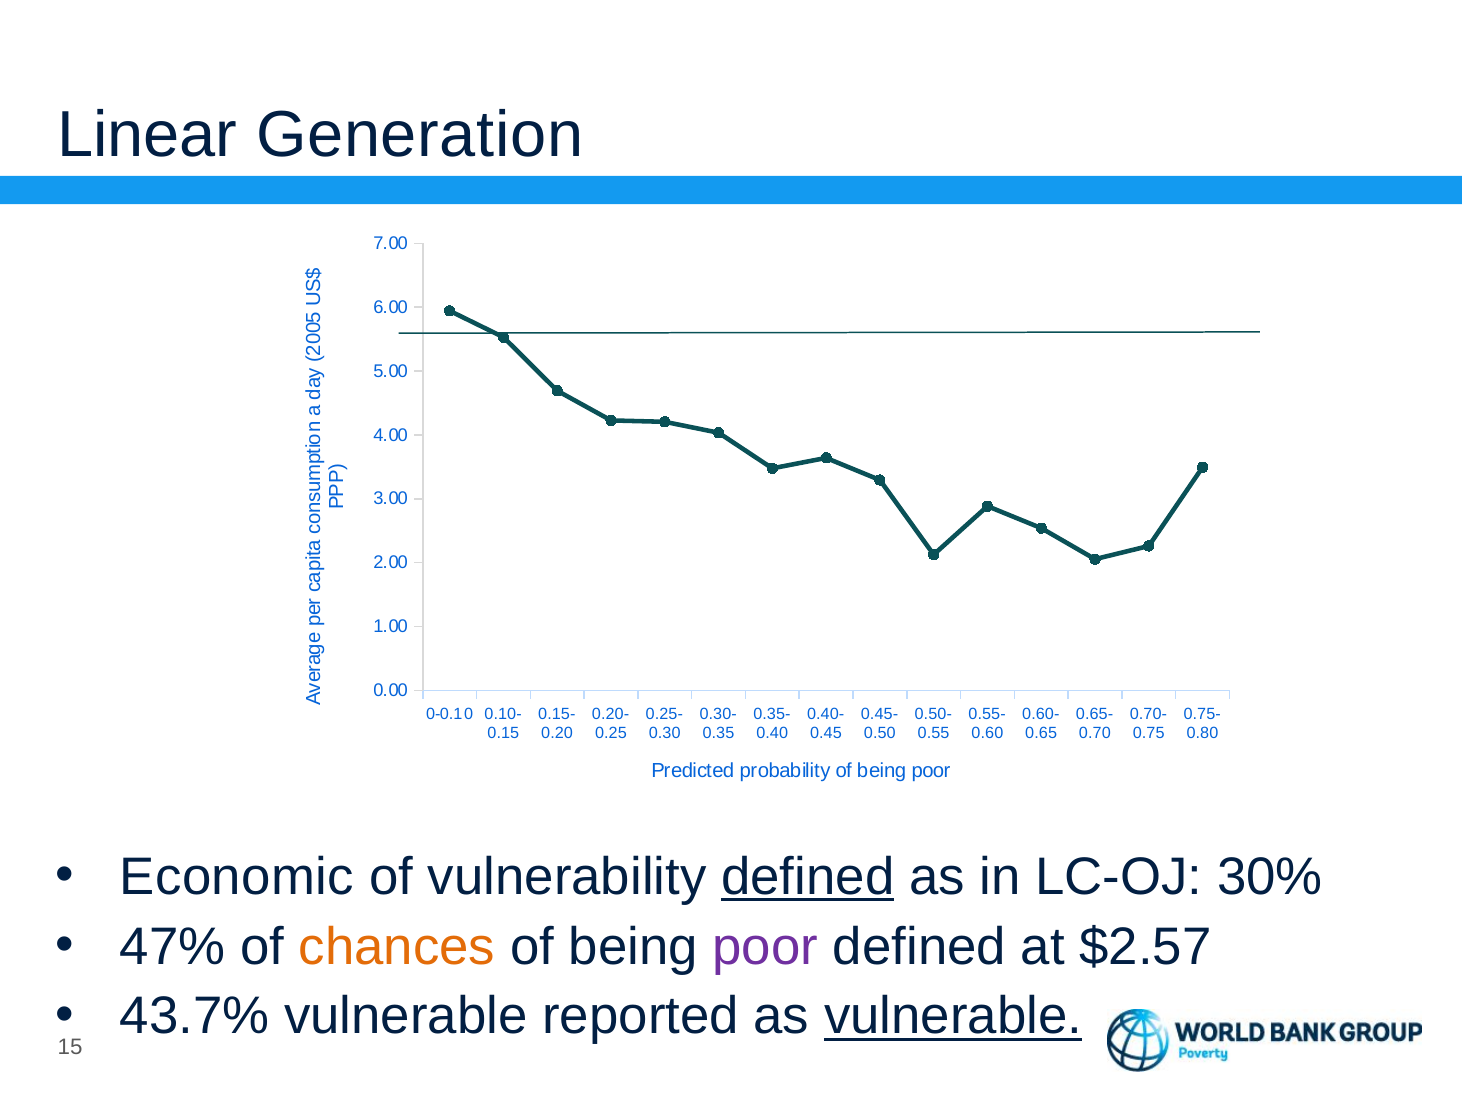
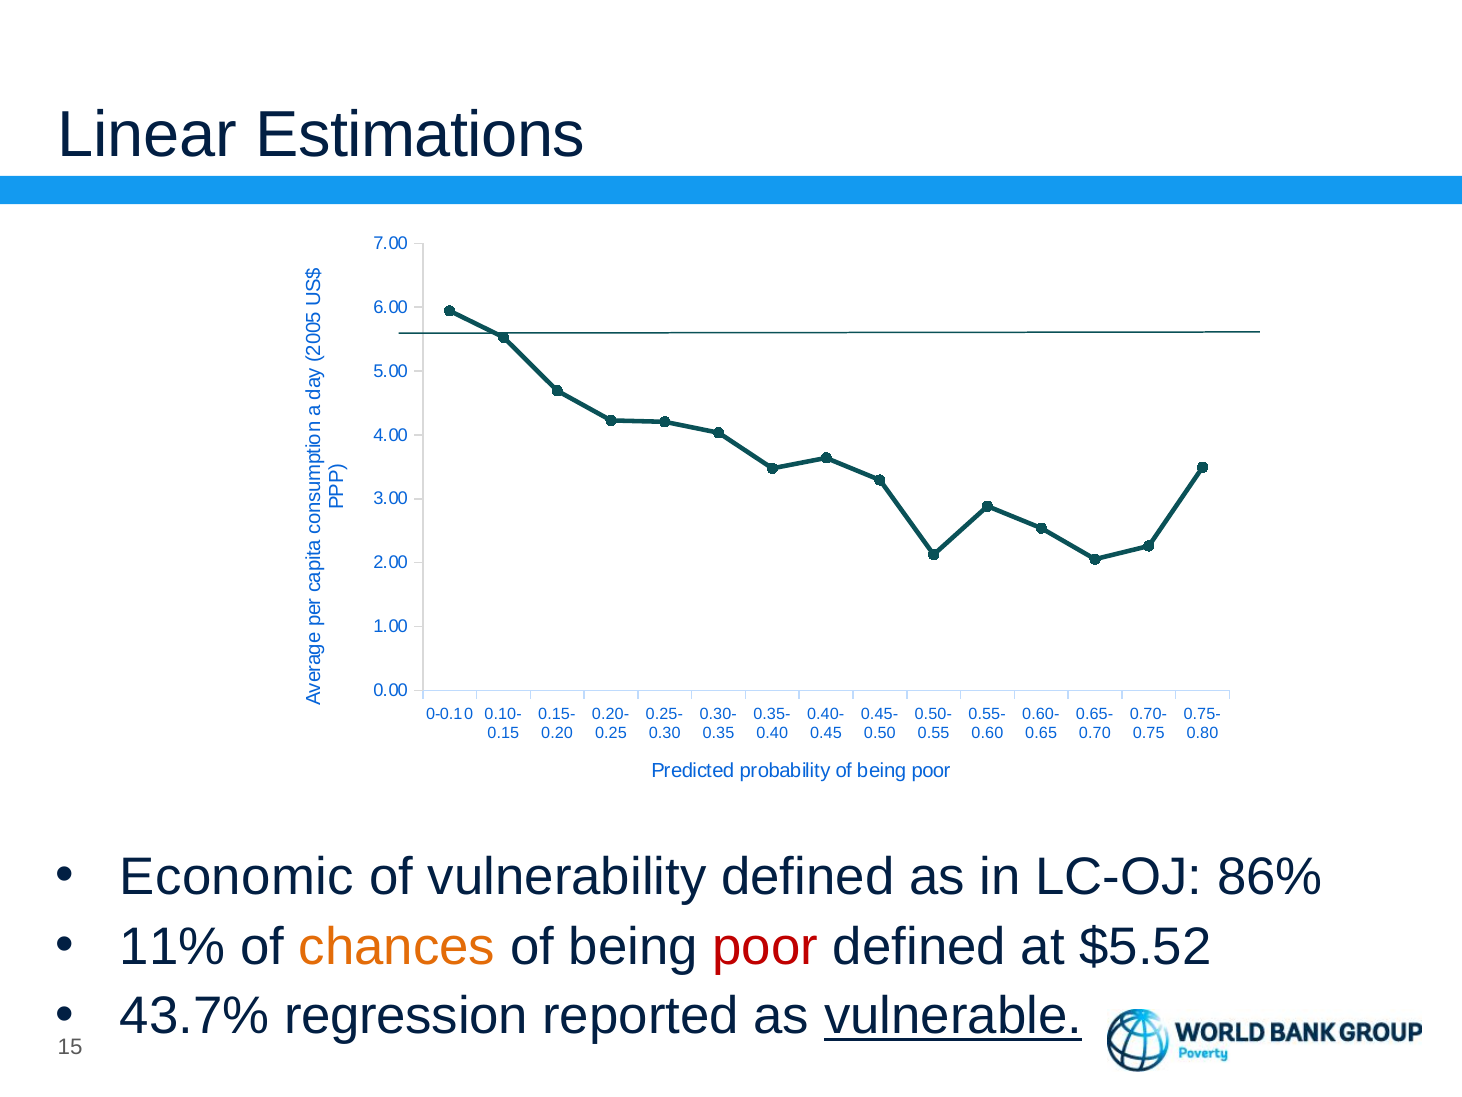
Generation: Generation -> Estimations
defined at (808, 877) underline: present -> none
30%: 30% -> 86%
47%: 47% -> 11%
poor at (765, 946) colour: purple -> red
$2.57: $2.57 -> $5.52
43.7% vulnerable: vulnerable -> regression
